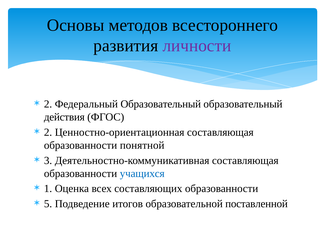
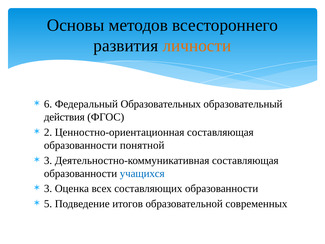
личности colour: purple -> orange
2 at (48, 104): 2 -> 6
Федеральный Образовательный: Образовательный -> Образовательных
1 at (48, 188): 1 -> 3
поставленной: поставленной -> современных
